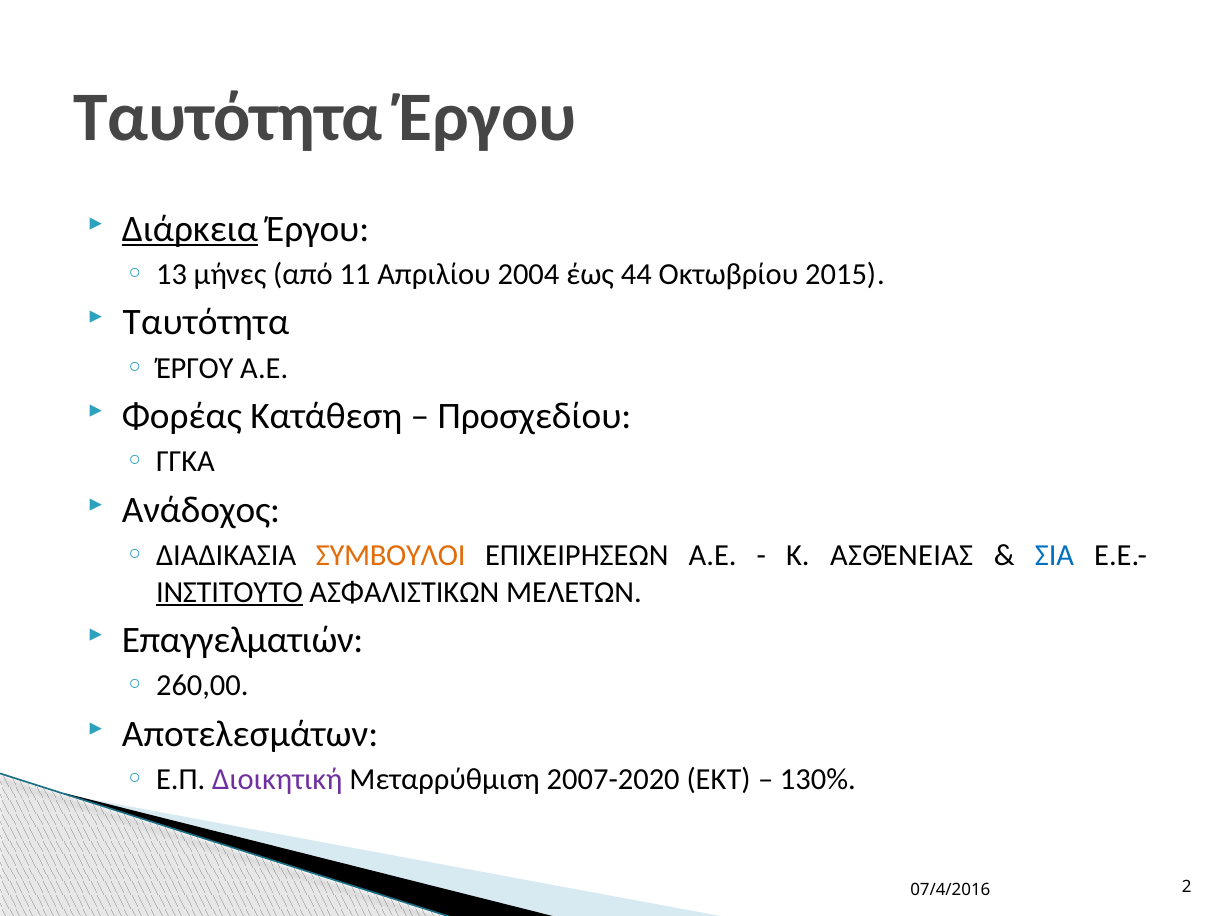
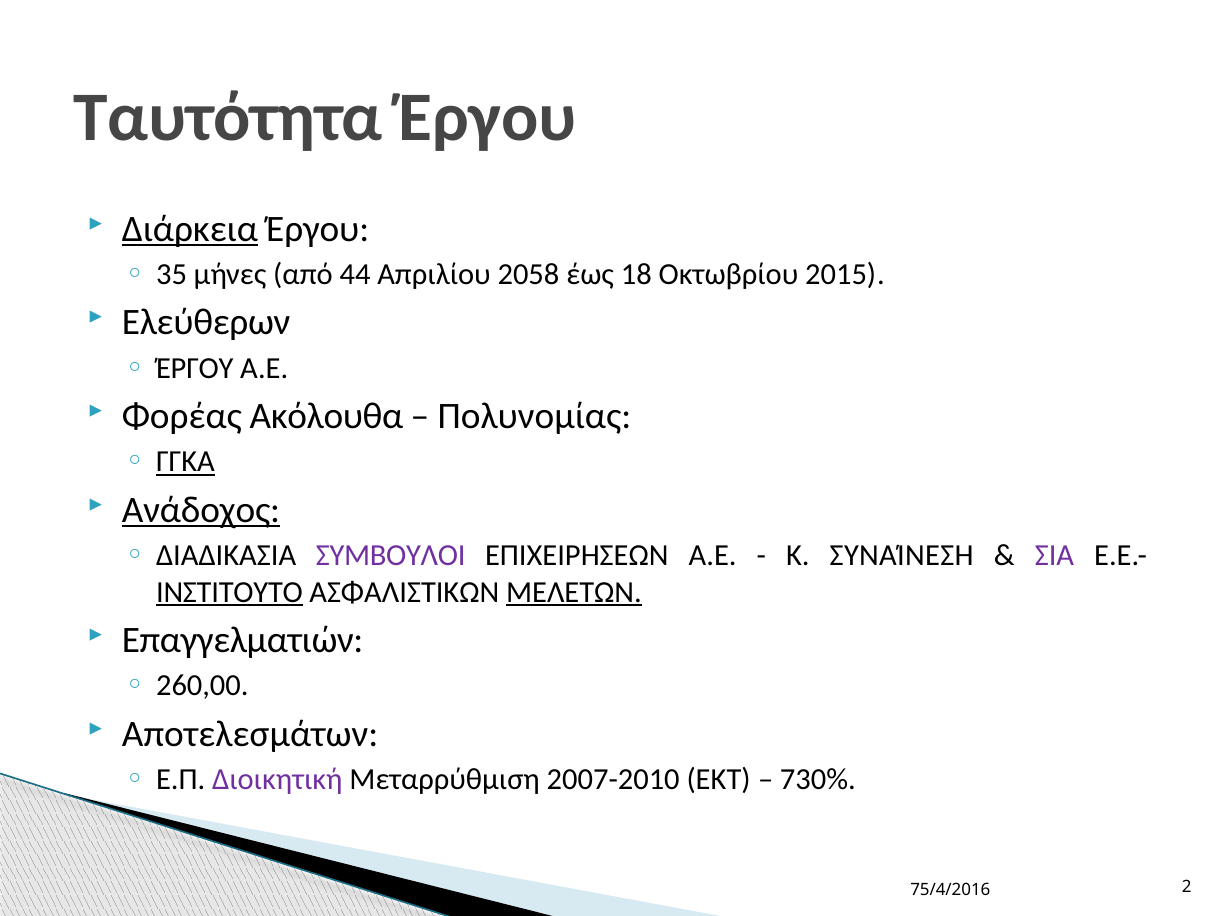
13: 13 -> 35
11: 11 -> 44
2004: 2004 -> 2058
44: 44 -> 18
Ταυτότητα at (206, 322): Ταυτότητα -> Ελεύθερων
Κατάθεση: Κατάθεση -> Ακόλουθα
Προσχεδίου: Προσχεδίου -> Πολυνομίας
ΓΓΚΑ underline: none -> present
Ανάδοχος underline: none -> present
ΣΥΜΒΟΥΛΟΙ colour: orange -> purple
ΑΣΘΈΝΕΙΑΣ: ΑΣΘΈΝΕΙΑΣ -> ΣΥΝΑΊΝΕΣΗ
ΣΙΑ colour: blue -> purple
ΜΕΛΕΤΩΝ underline: none -> present
2007-2020: 2007-2020 -> 2007-2010
130%: 130% -> 730%
07/4/2016: 07/4/2016 -> 75/4/2016
